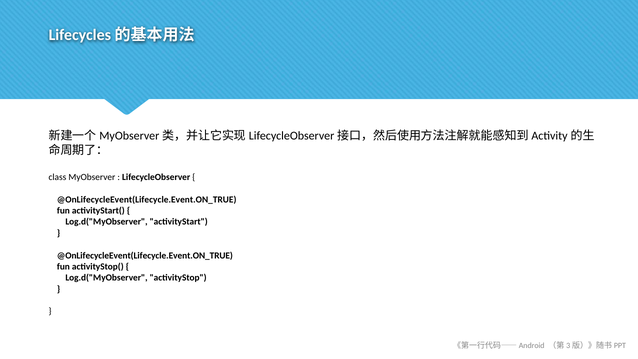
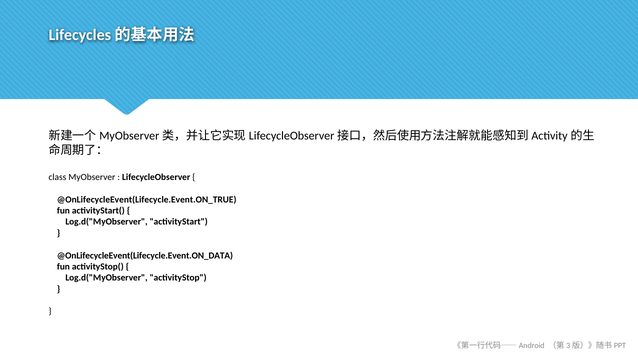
@OnLifecycleEvent(Lifecycle.Event.ON_TRUE at (145, 255): @OnLifecycleEvent(Lifecycle.Event.ON_TRUE -> @OnLifecycleEvent(Lifecycle.Event.ON_DATA
